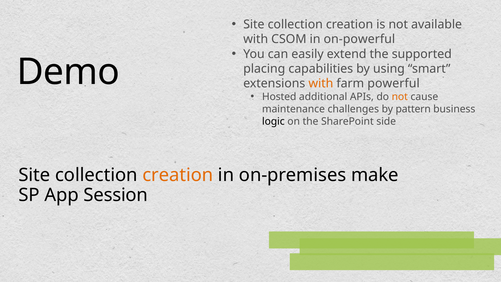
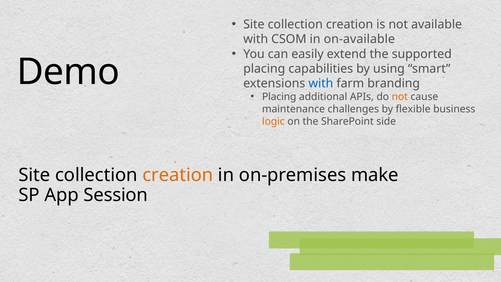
on-powerful: on-powerful -> on-available
with at (321, 83) colour: orange -> blue
powerful: powerful -> branding
Hosted at (279, 97): Hosted -> Placing
pattern: pattern -> flexible
logic colour: black -> orange
